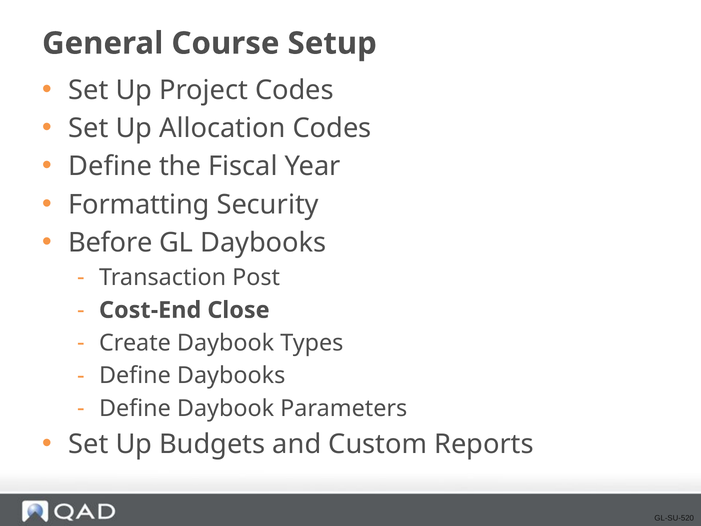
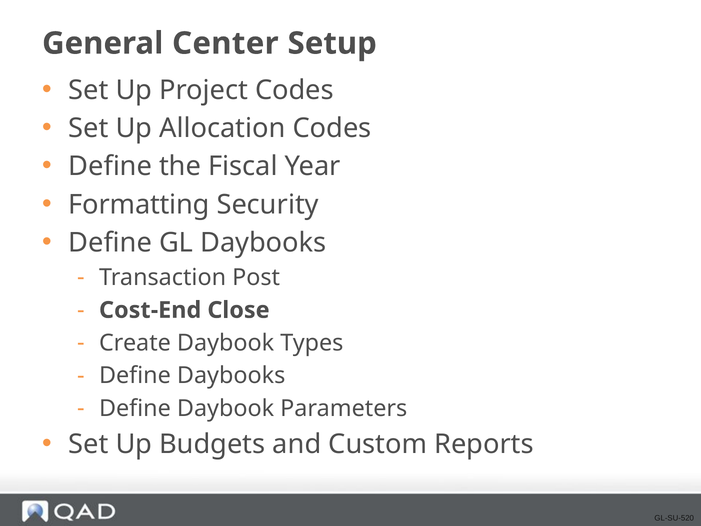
Course: Course -> Center
Before at (110, 243): Before -> Define
